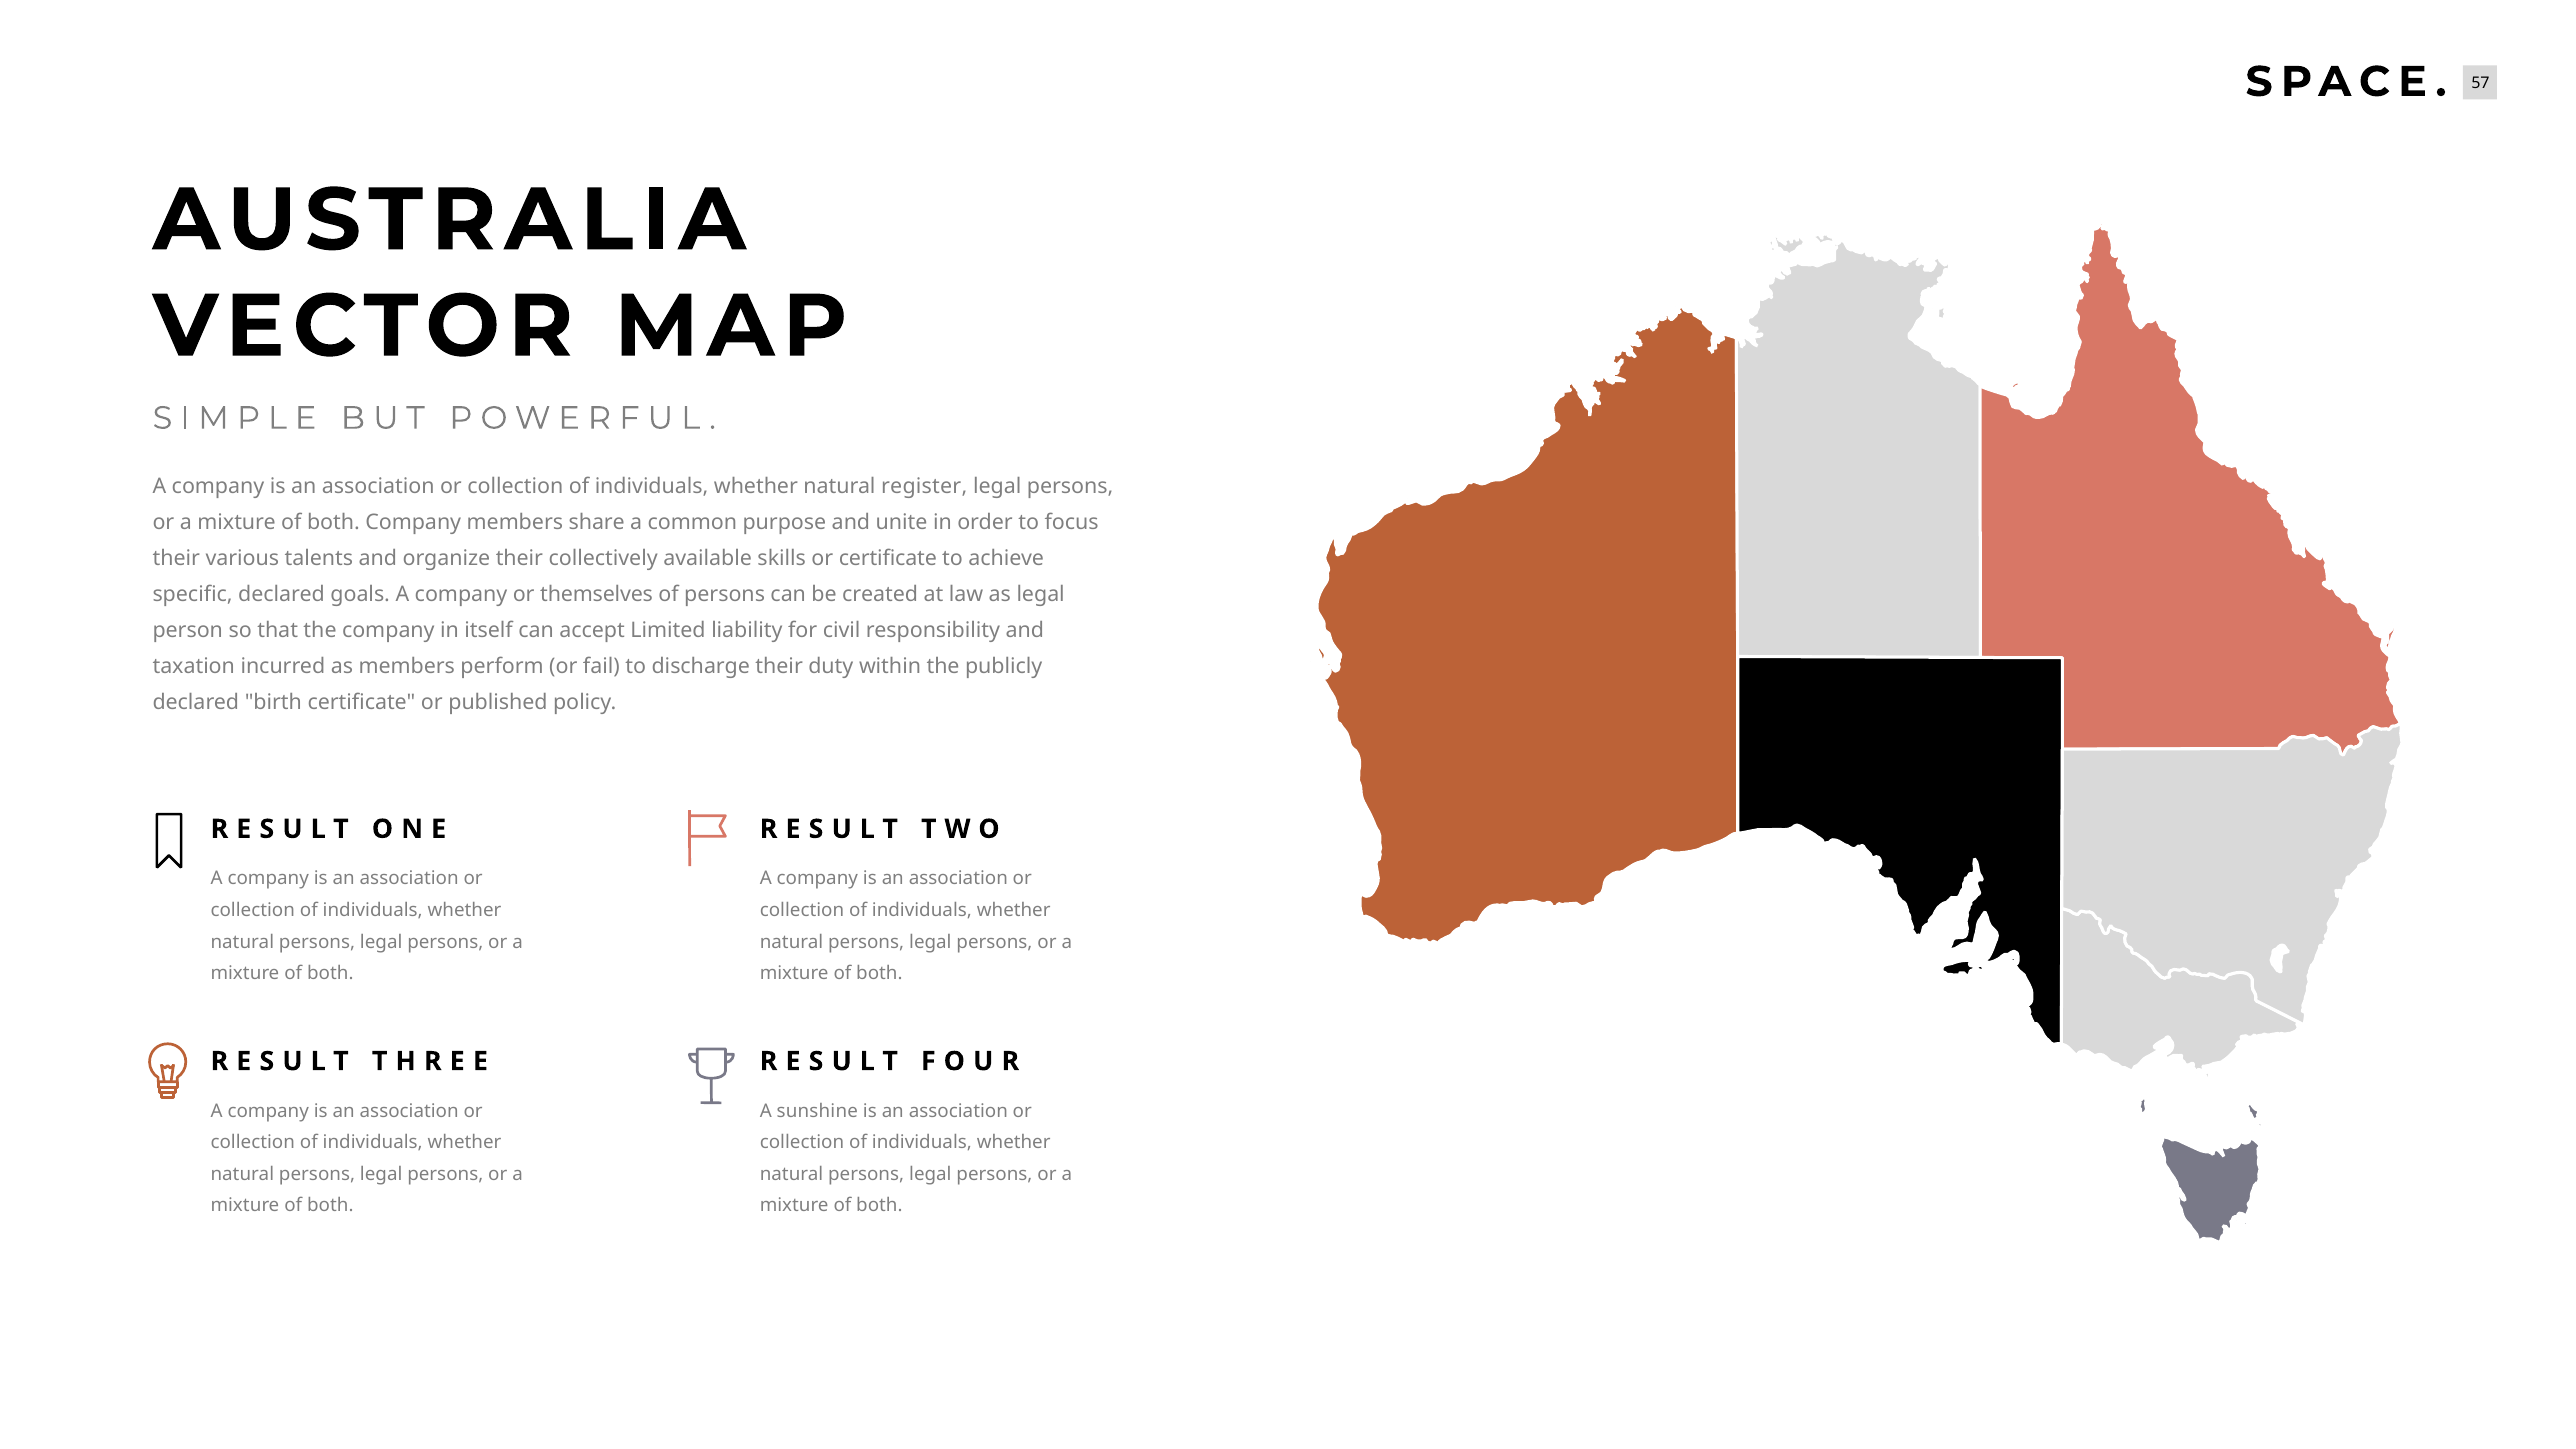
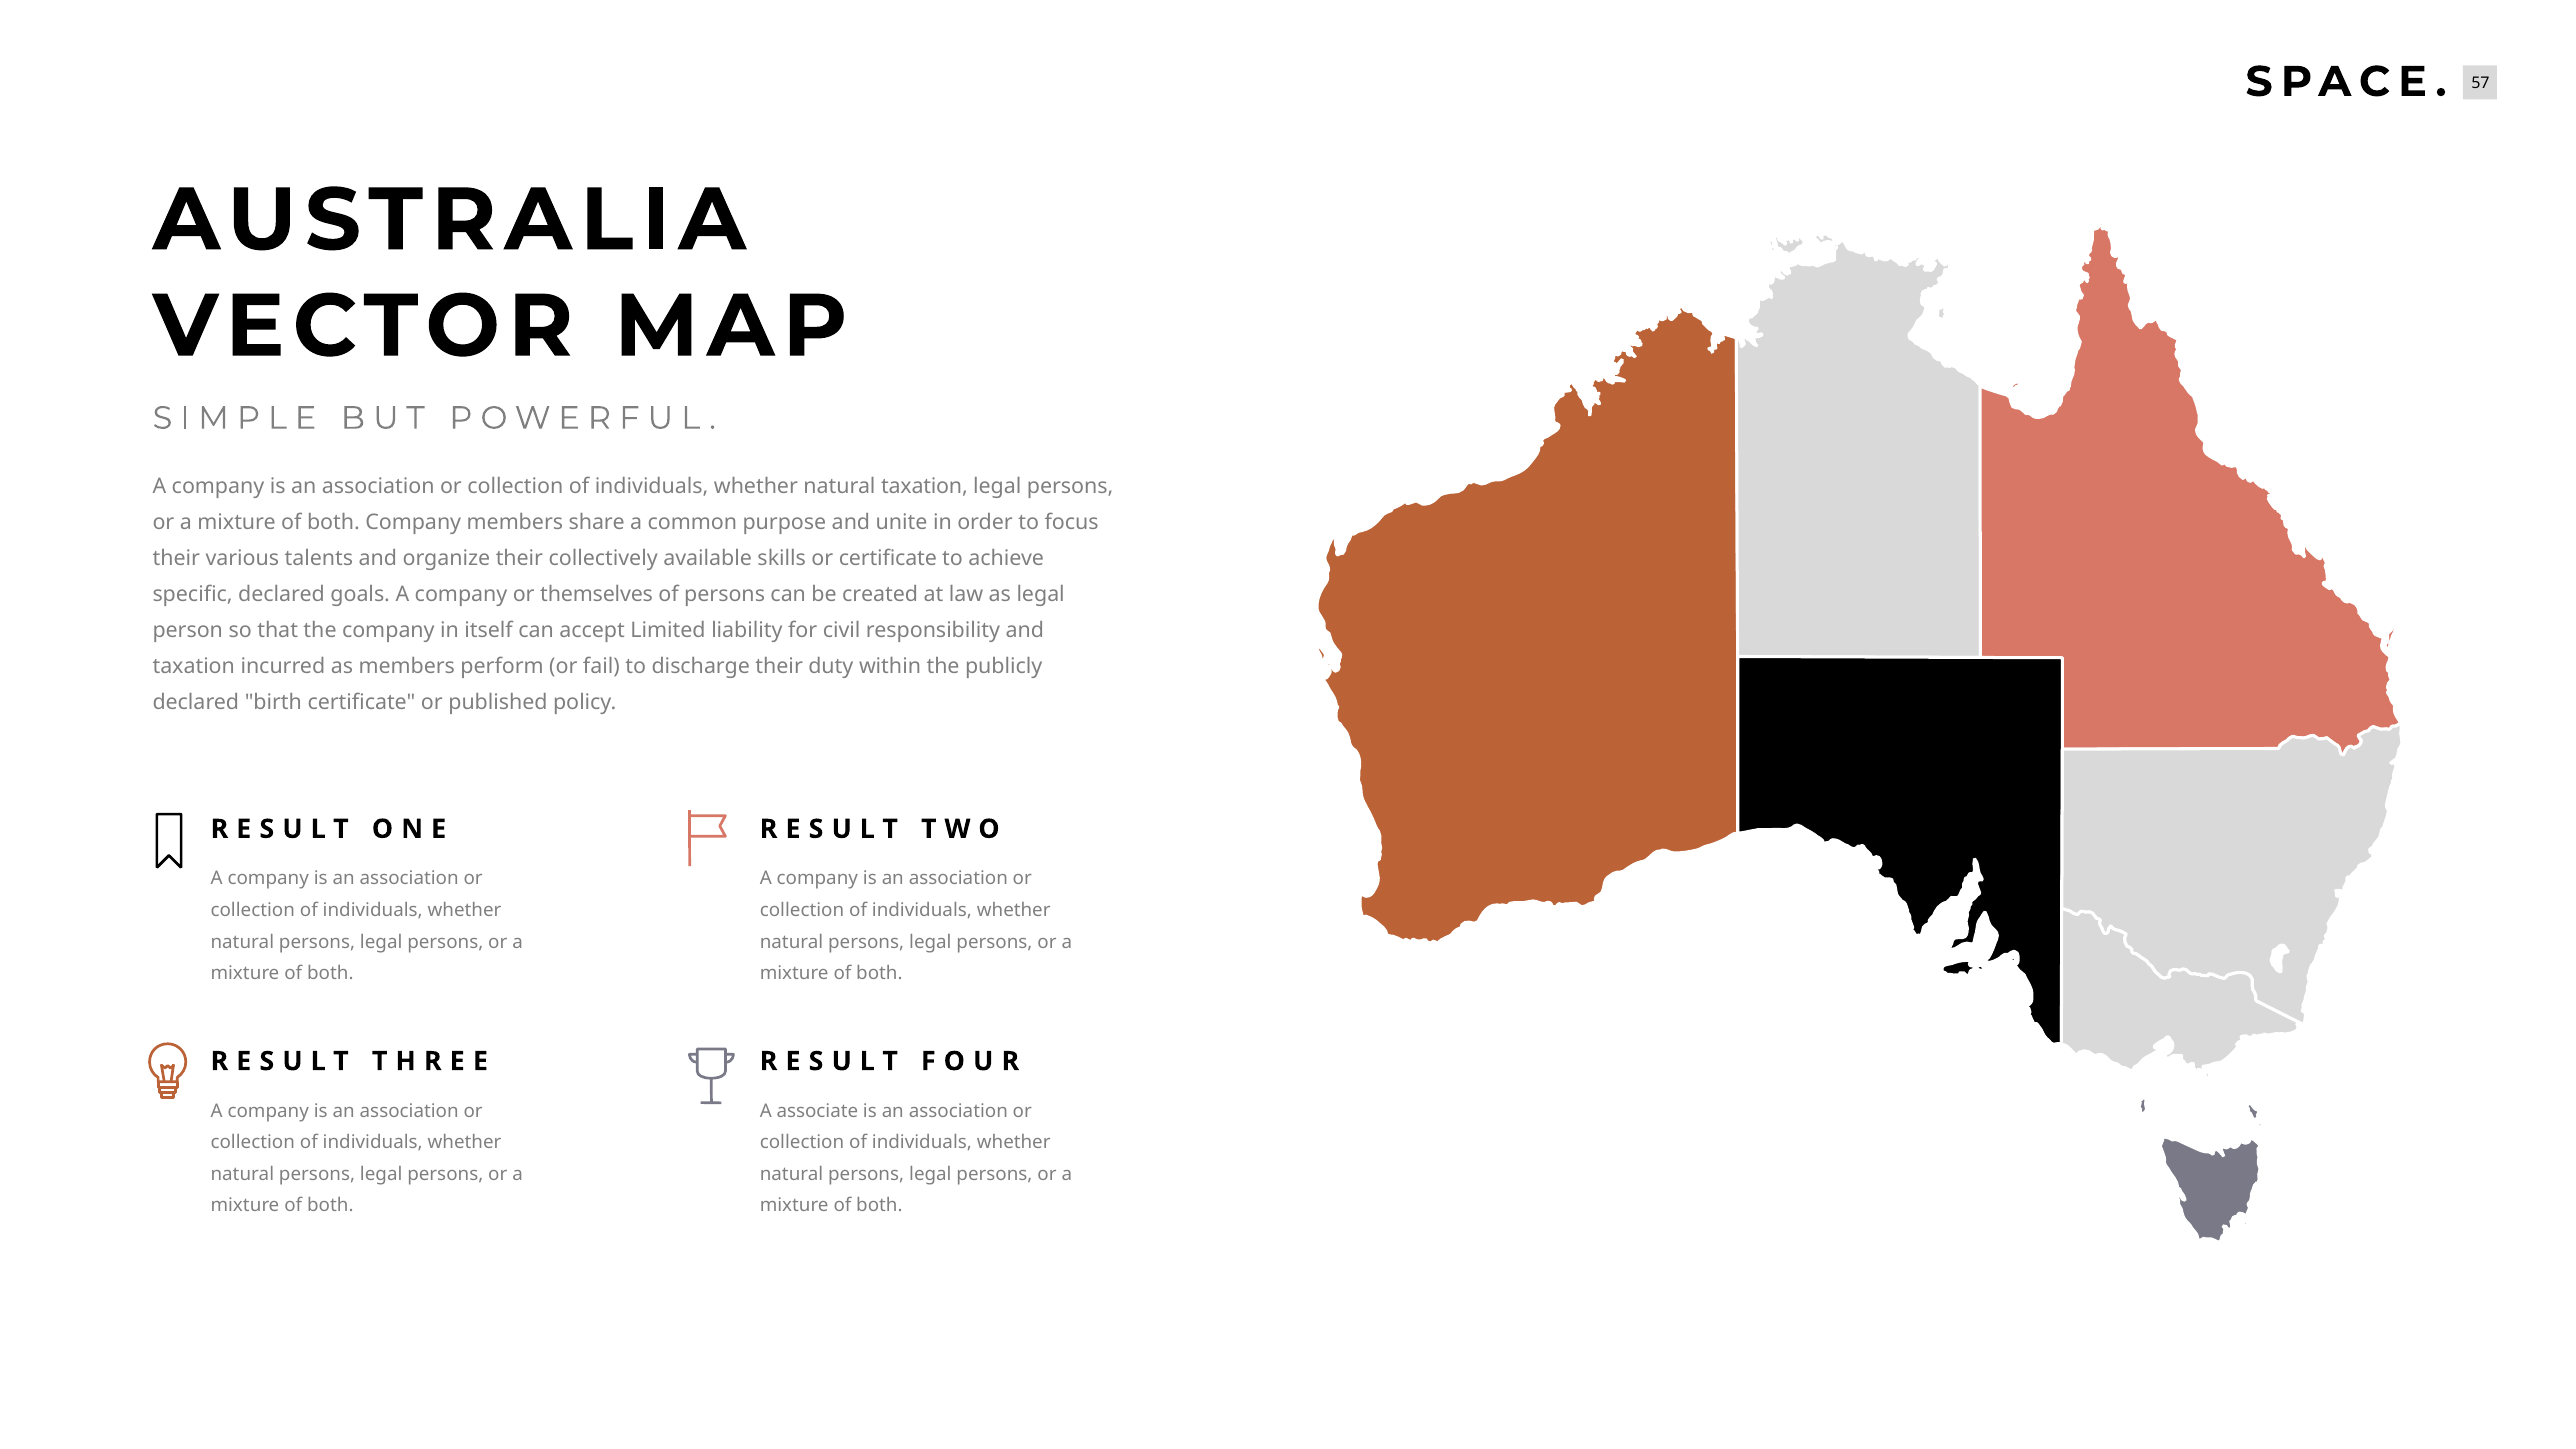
natural register: register -> taxation
sunshine: sunshine -> associate
